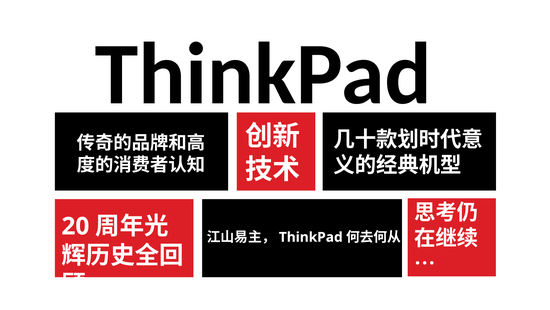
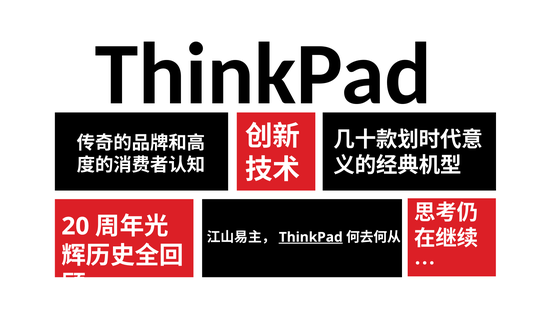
ThinkPad at (311, 237) underline: none -> present
